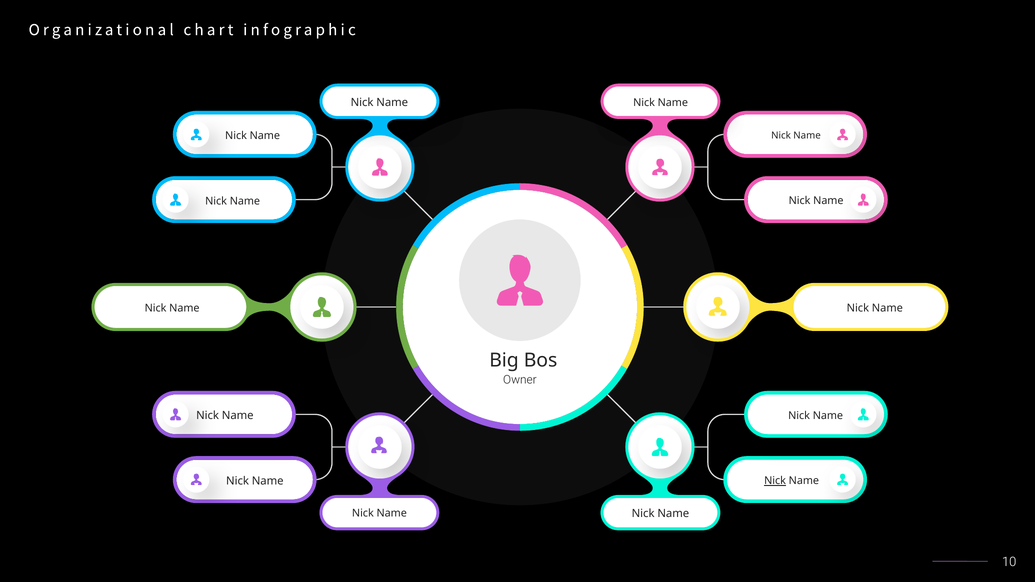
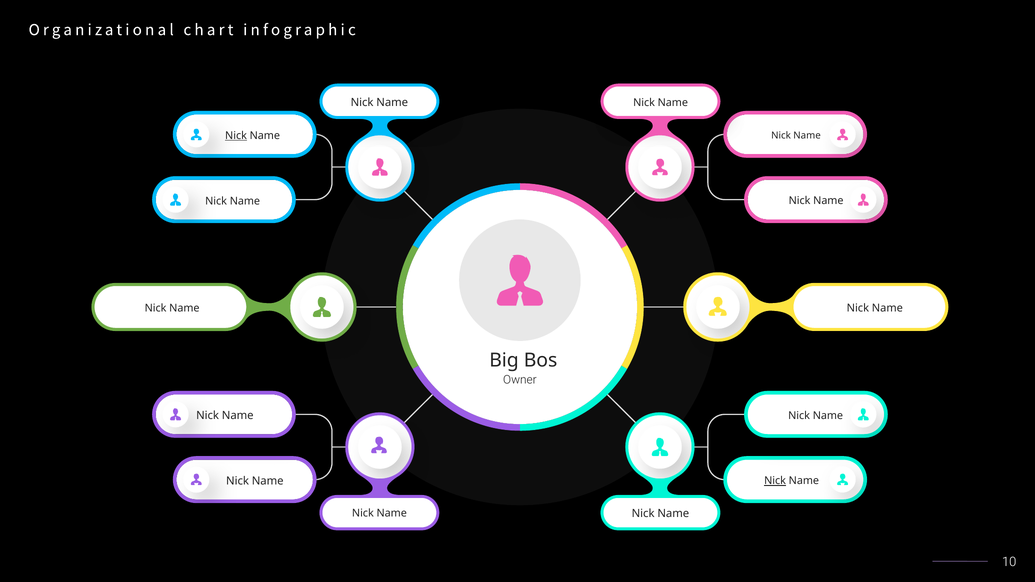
Nick at (236, 136) underline: none -> present
